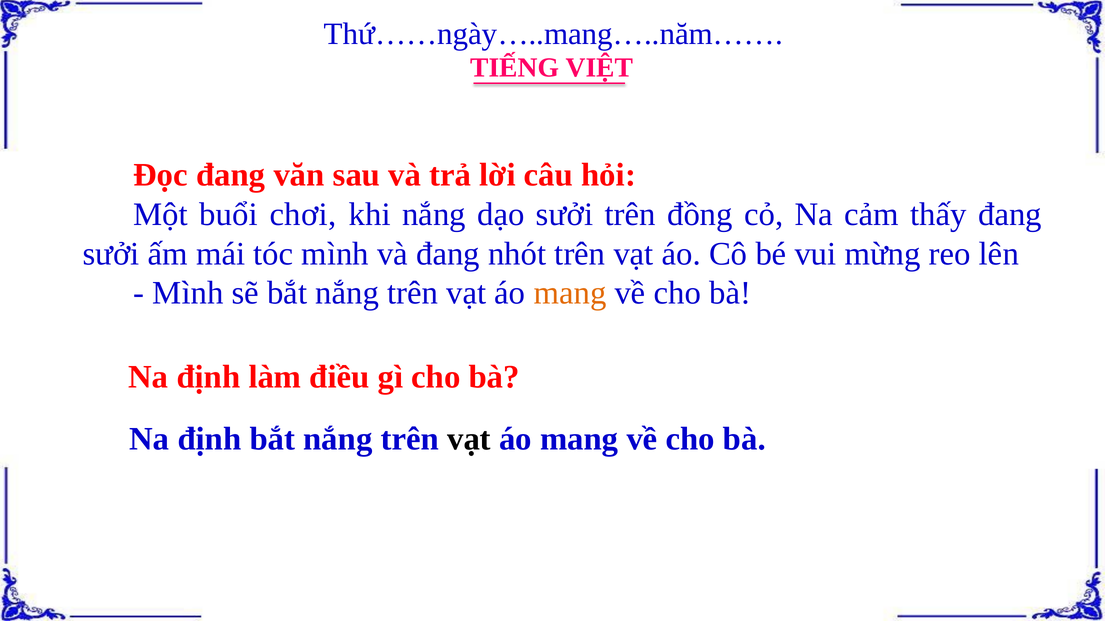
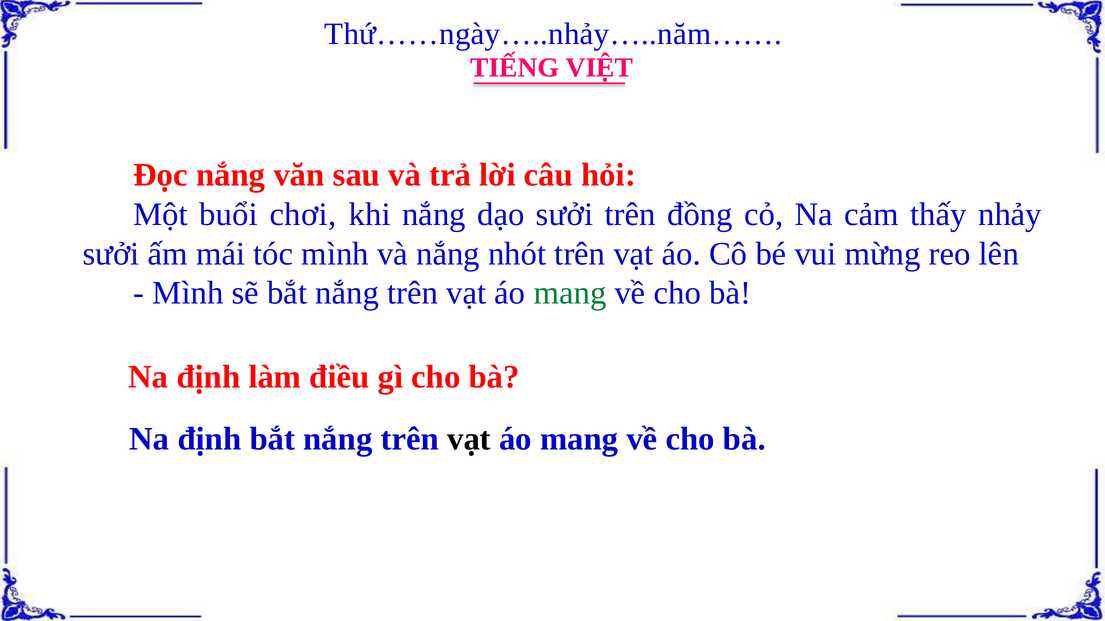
Thứ……ngày…..mang…..năm……: Thứ……ngày…..mang…..năm…… -> Thứ……ngày…..nhảy…..năm……
Đọc đang: đang -> nắng
thấy đang: đang -> nhảy
và đang: đang -> nắng
mang at (570, 293) colour: orange -> green
